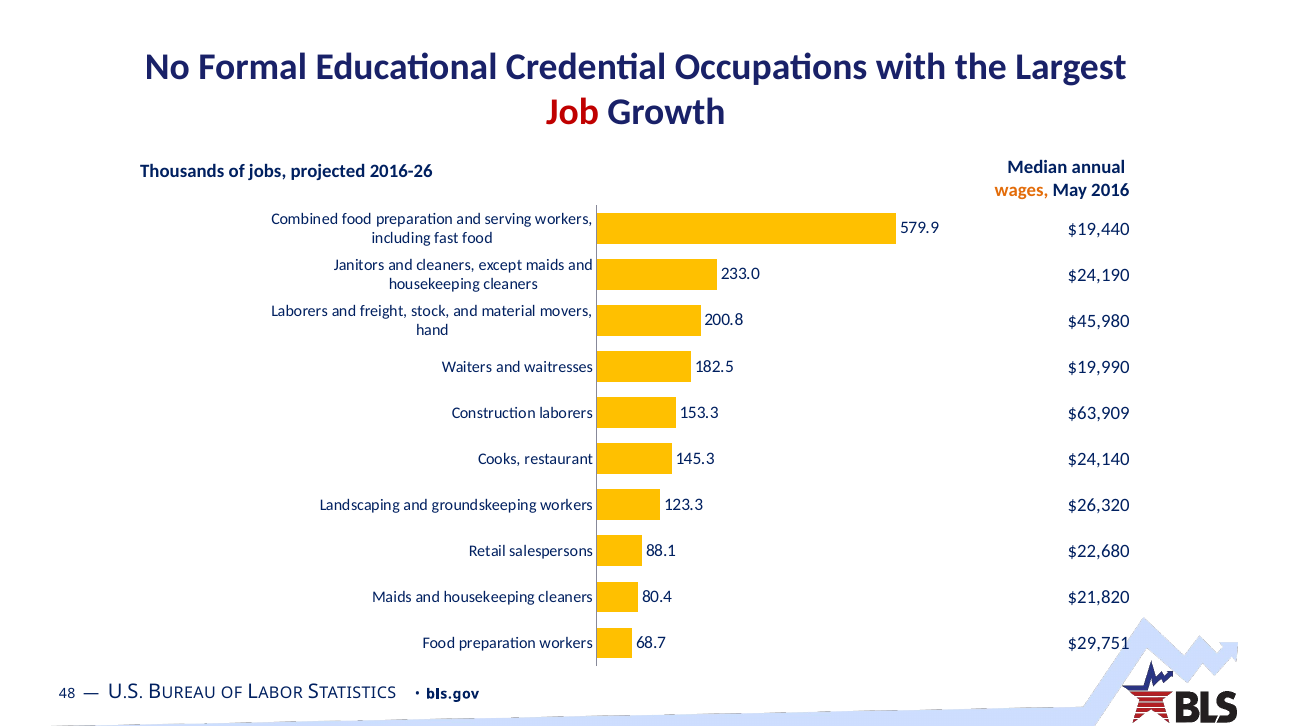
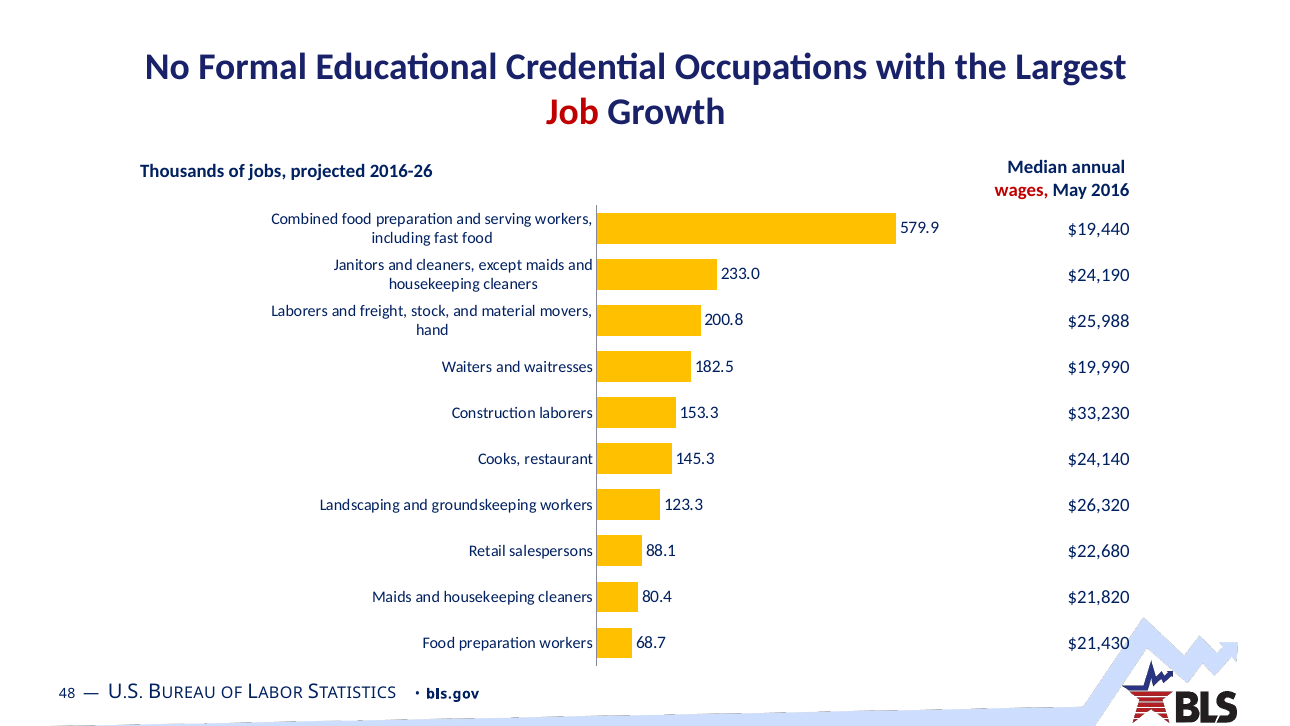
wages colour: orange -> red
$45,980: $45,980 -> $25,988
$63,909: $63,909 -> $33,230
$29,751: $29,751 -> $21,430
